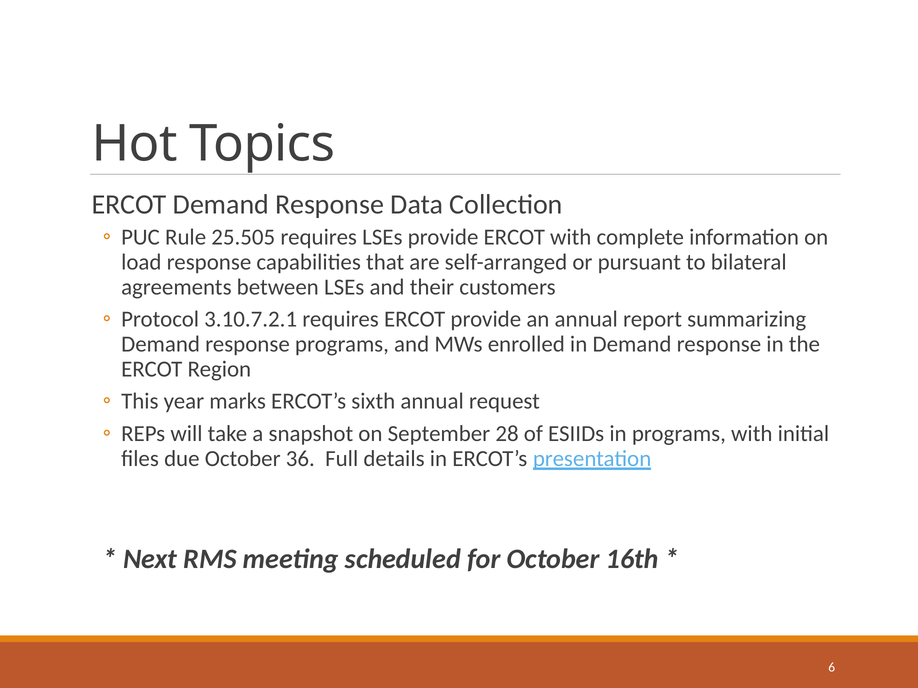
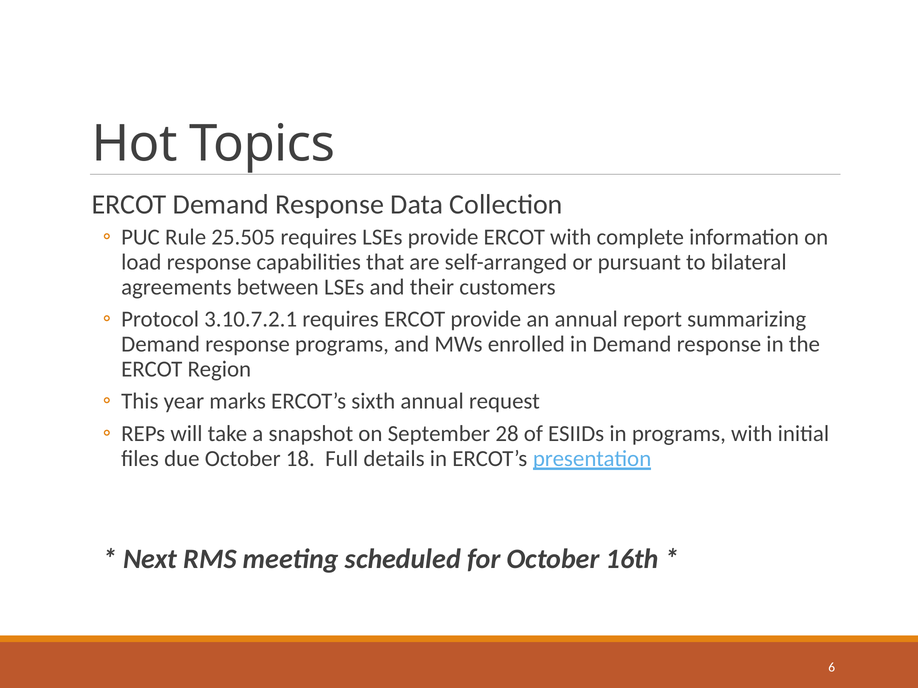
36: 36 -> 18
